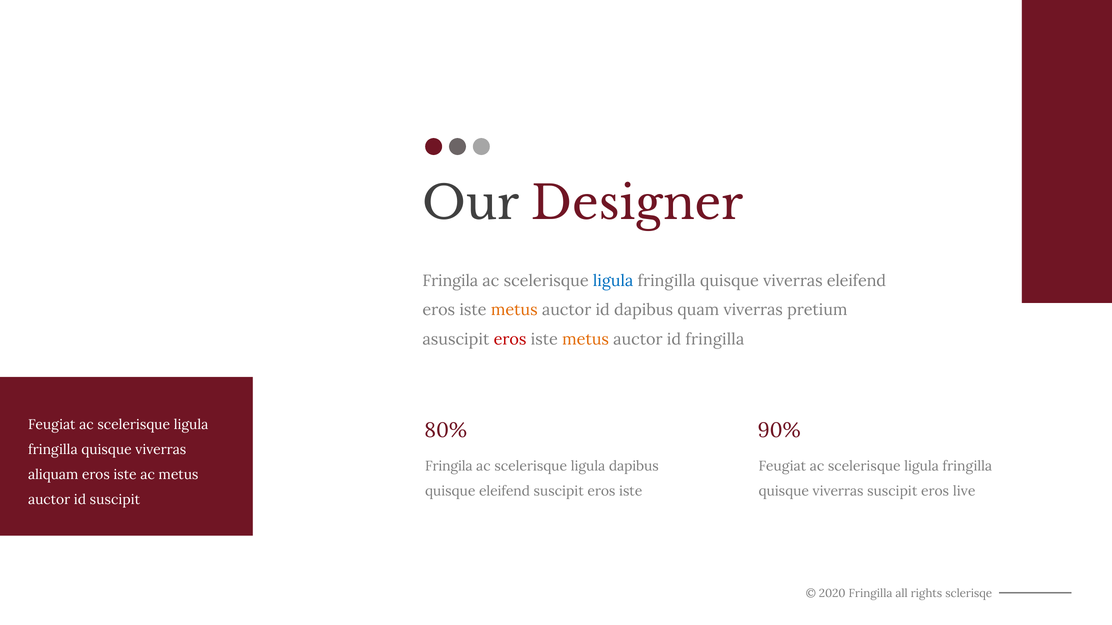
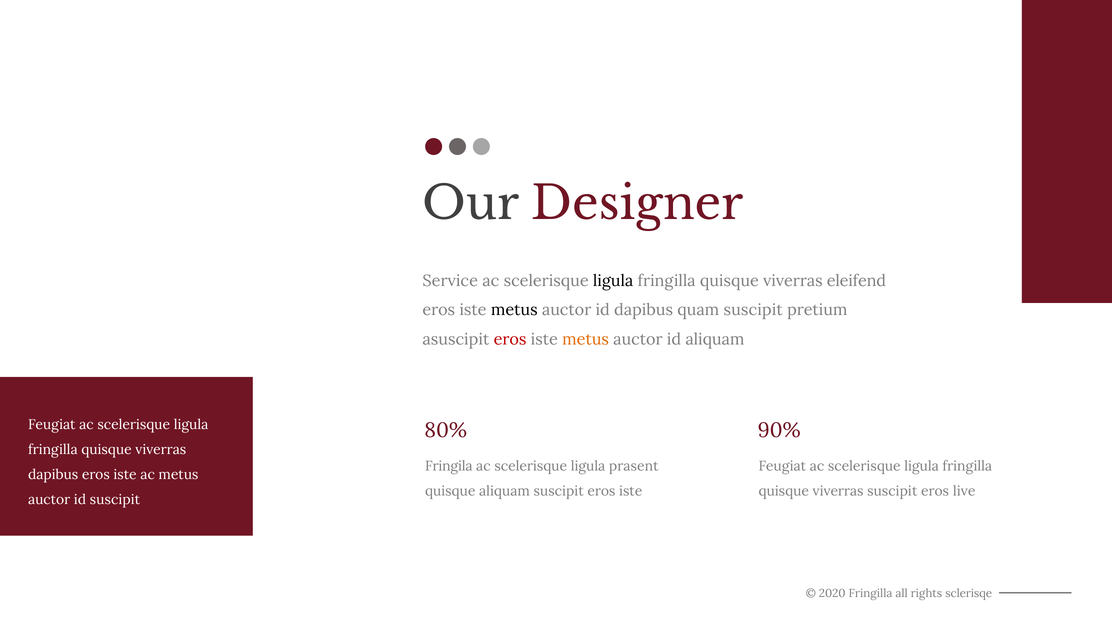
Fringila at (450, 281): Fringila -> Service
ligula at (613, 281) colour: blue -> black
metus at (514, 310) colour: orange -> black
quam viverras: viverras -> suscipit
id fringilla: fringilla -> aliquam
ligula dapibus: dapibus -> prasent
aliquam at (53, 475): aliquam -> dapibus
quisque eleifend: eleifend -> aliquam
